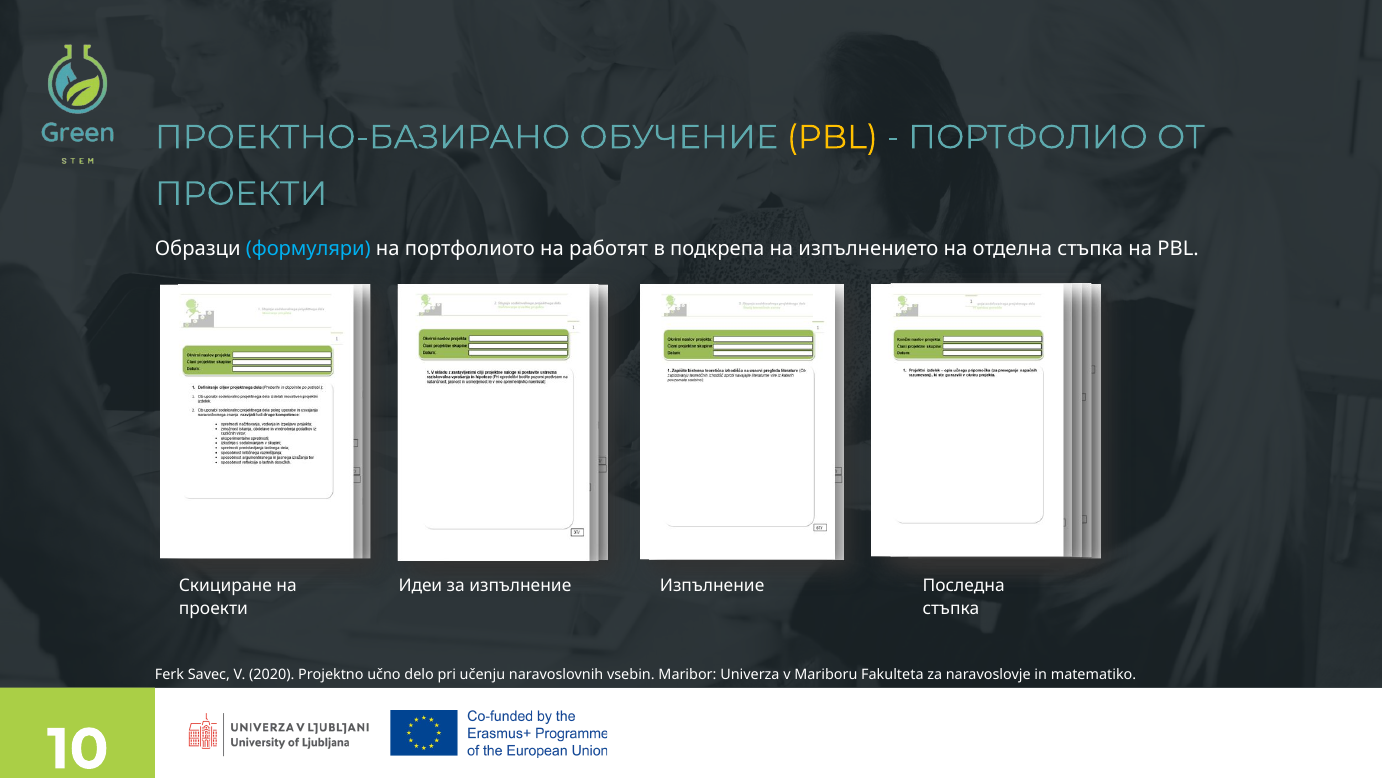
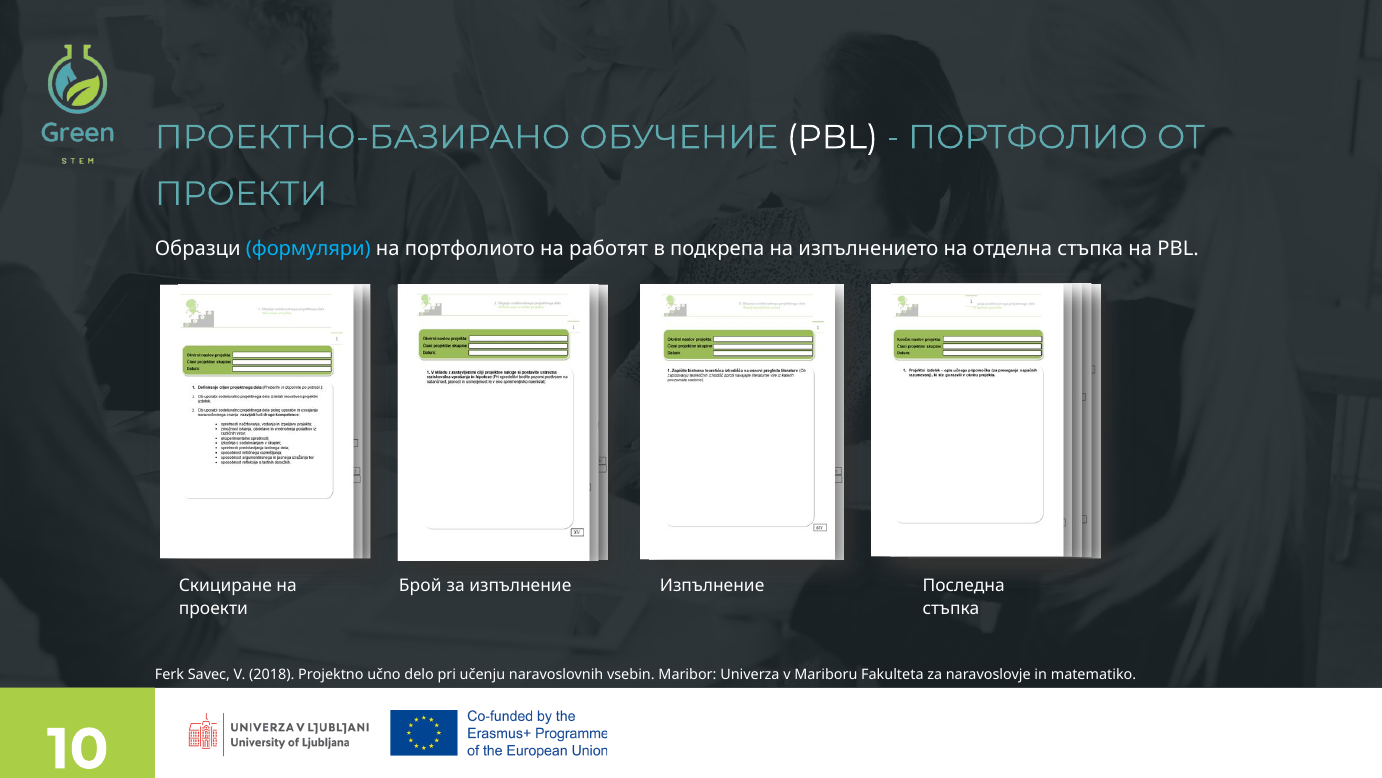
PBL at (832, 137) colour: yellow -> white
Идеи: Идеи -> Брой
2020: 2020 -> 2018
